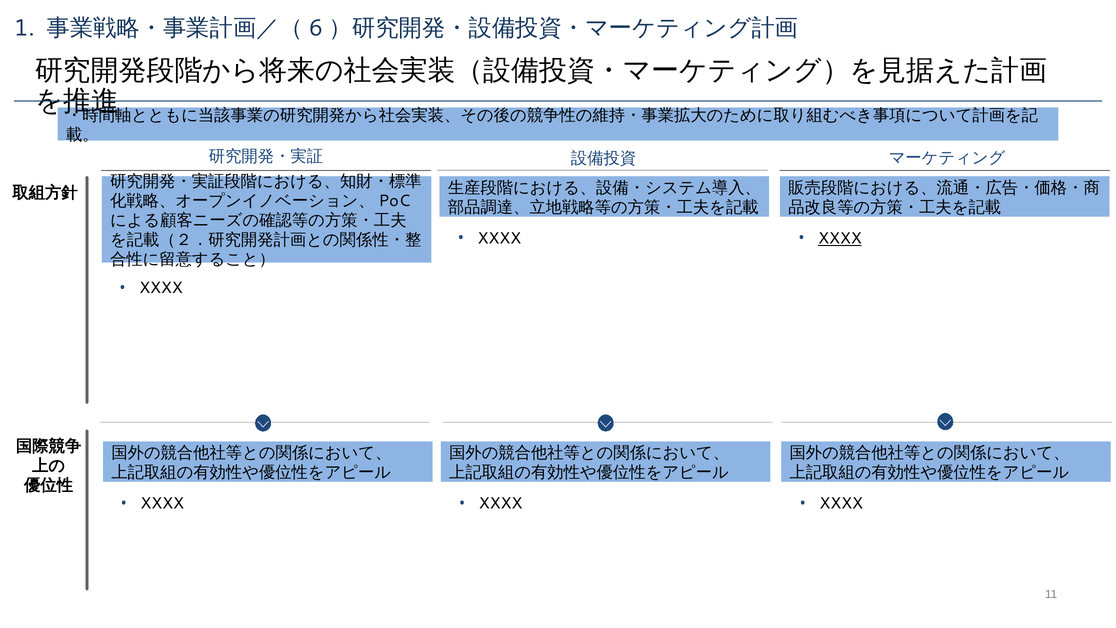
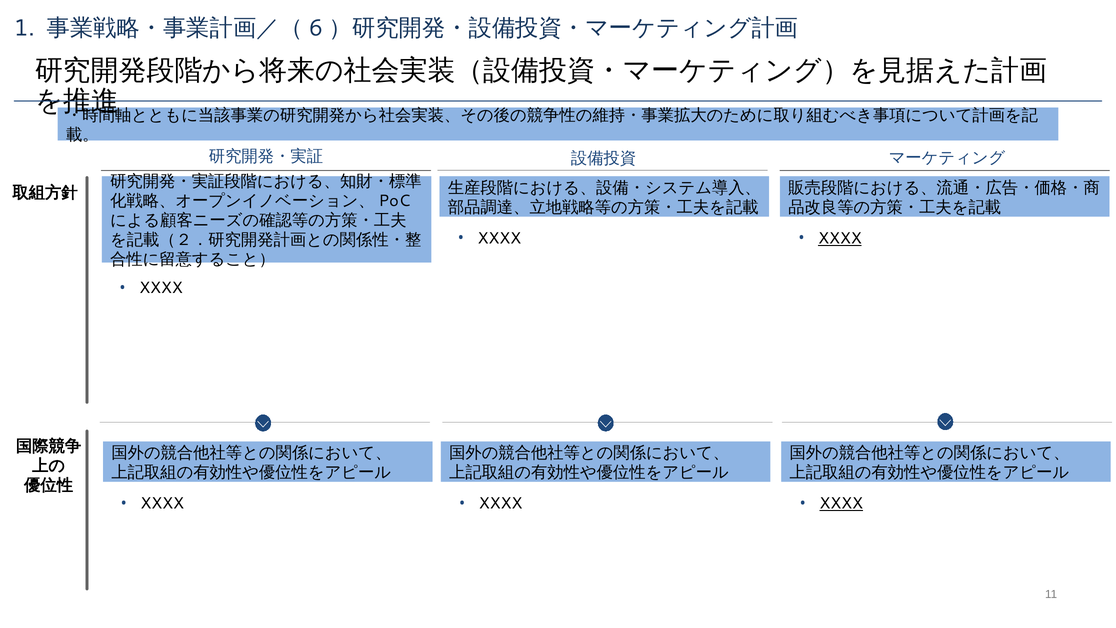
XXXX at (841, 503) underline: none -> present
